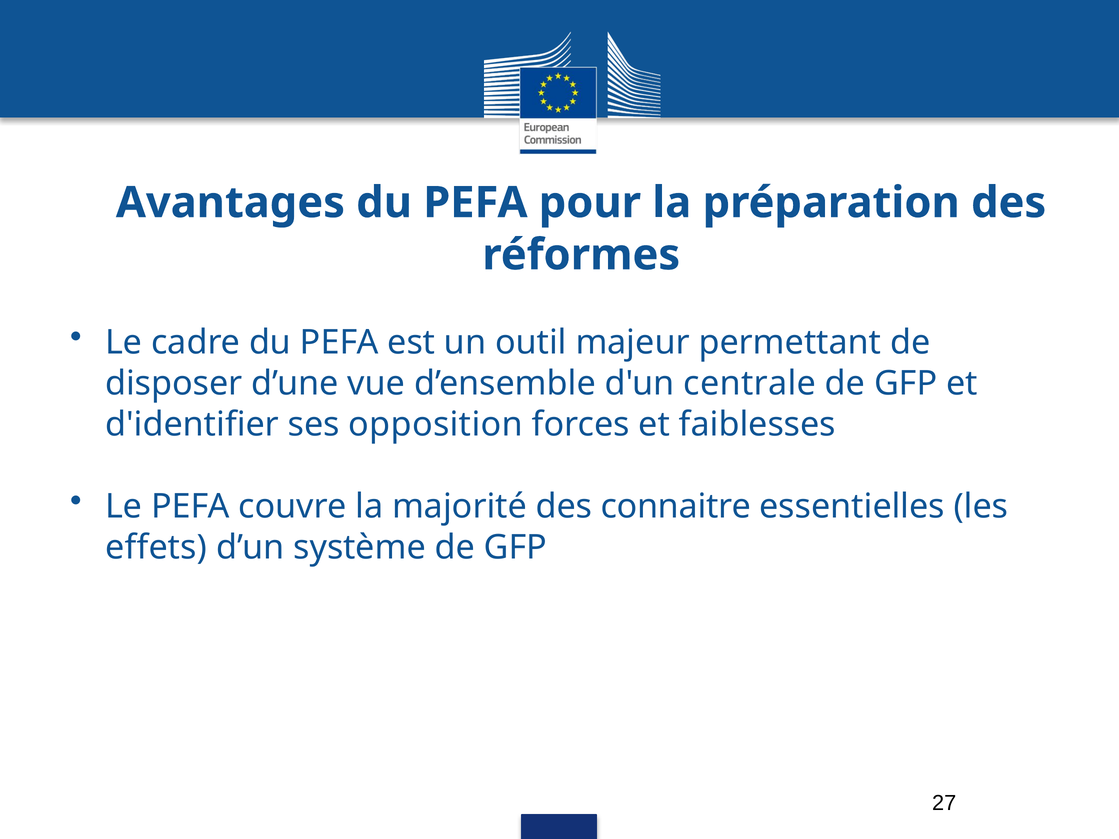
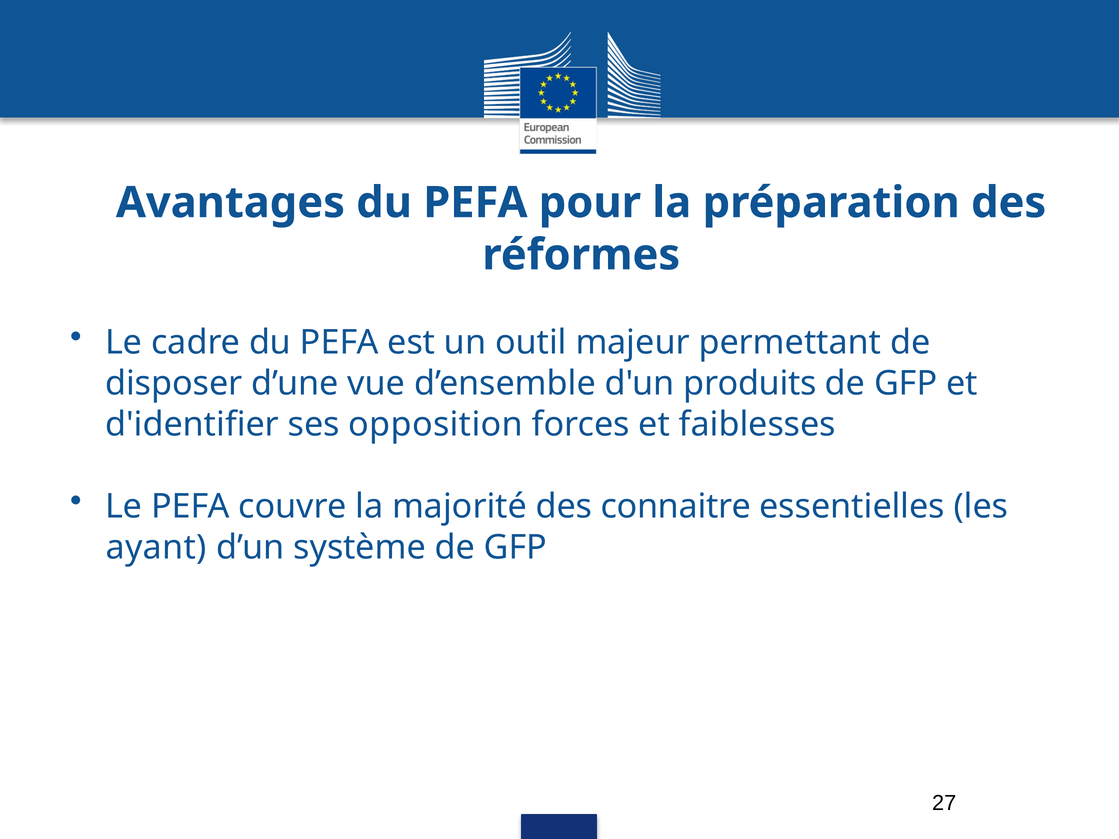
centrale: centrale -> produits
effets: effets -> ayant
